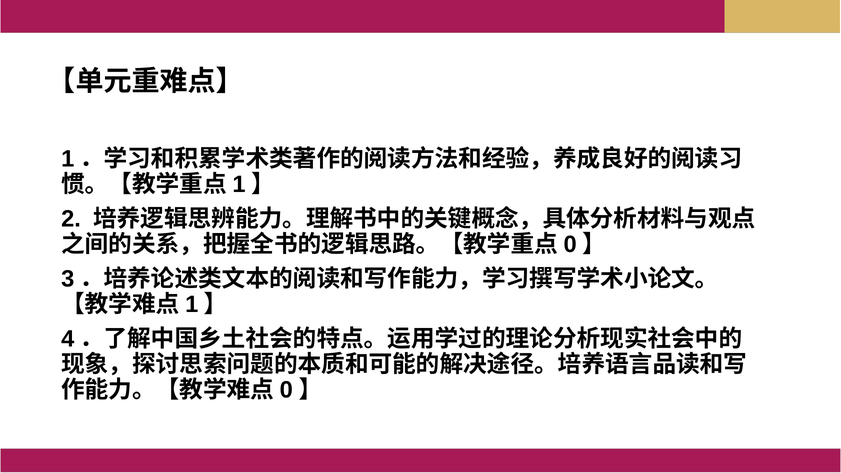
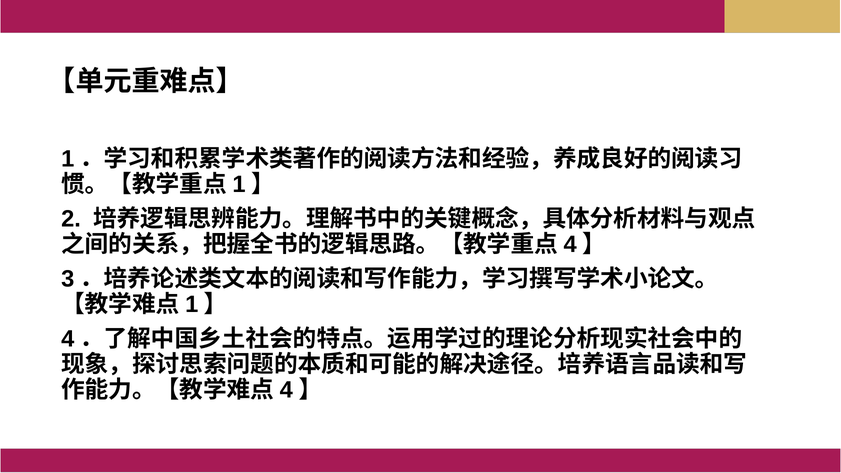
0 at (570, 245): 0 -> 4
0 at (286, 390): 0 -> 4
